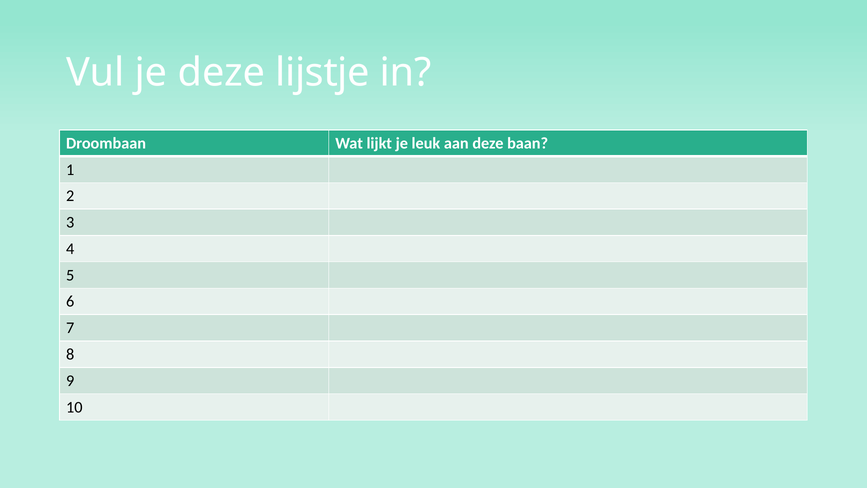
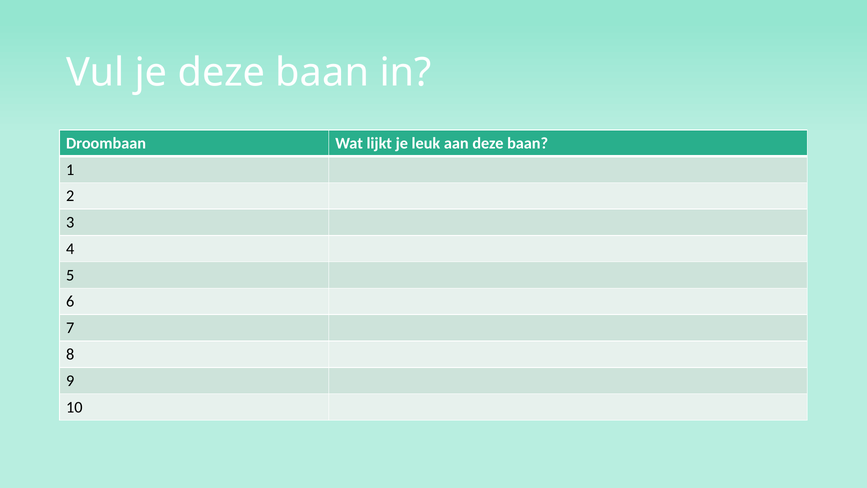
je deze lijstje: lijstje -> baan
